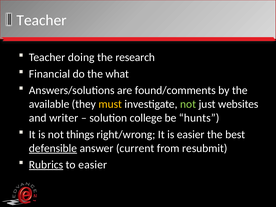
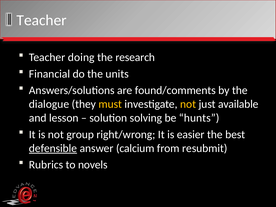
what: what -> units
available: available -> dialogue
not at (188, 104) colour: light green -> yellow
websites: websites -> available
writer: writer -> lesson
college: college -> solving
things: things -> group
current: current -> calcium
Rubrics underline: present -> none
to easier: easier -> novels
